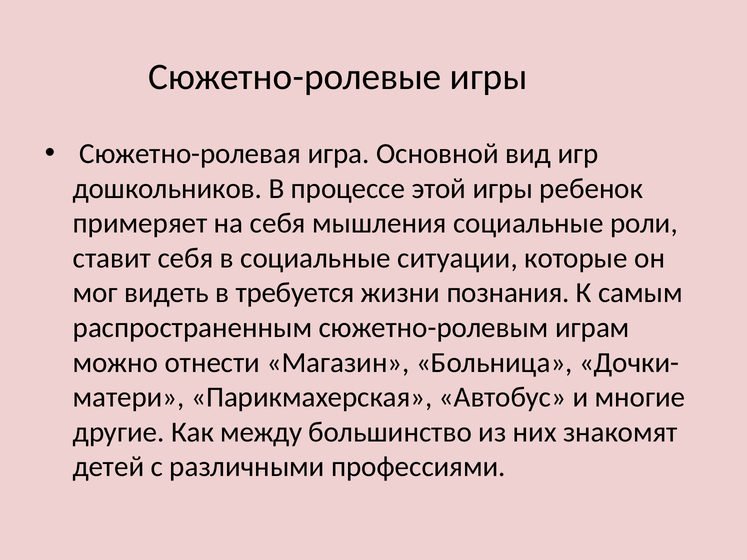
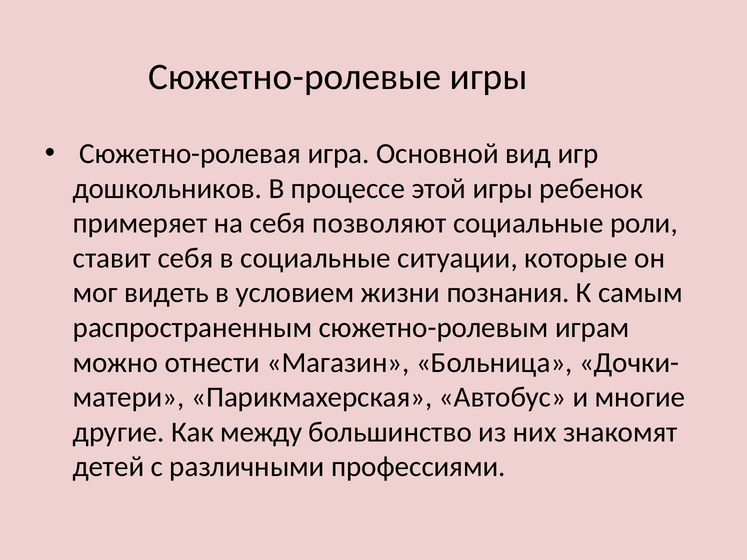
мышления: мышления -> позволяют
требуется: требуется -> условием
